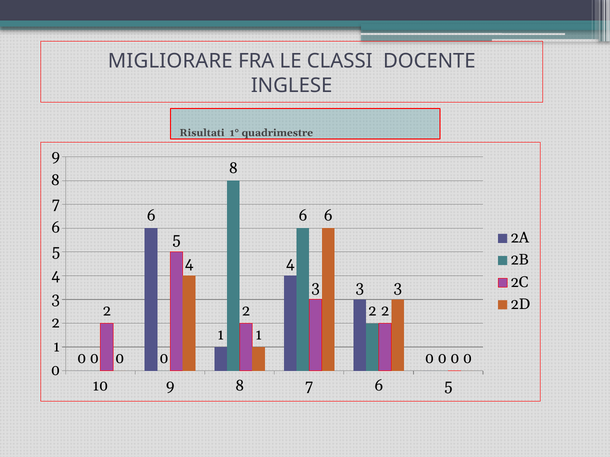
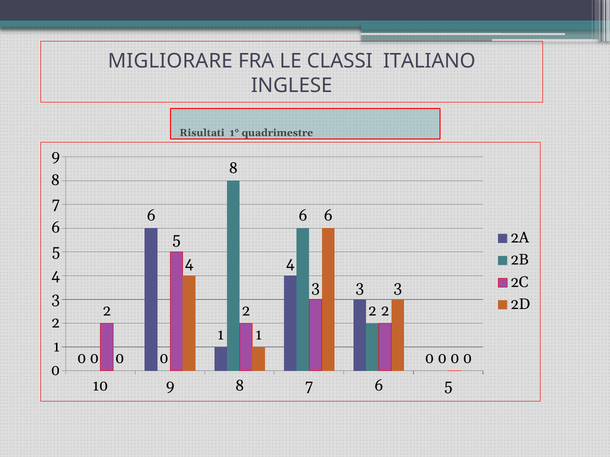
DOCENTE: DOCENTE -> ITALIANO
